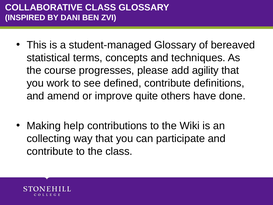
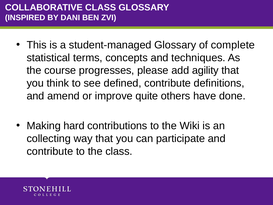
bereaved: bereaved -> complete
work: work -> think
help: help -> hard
